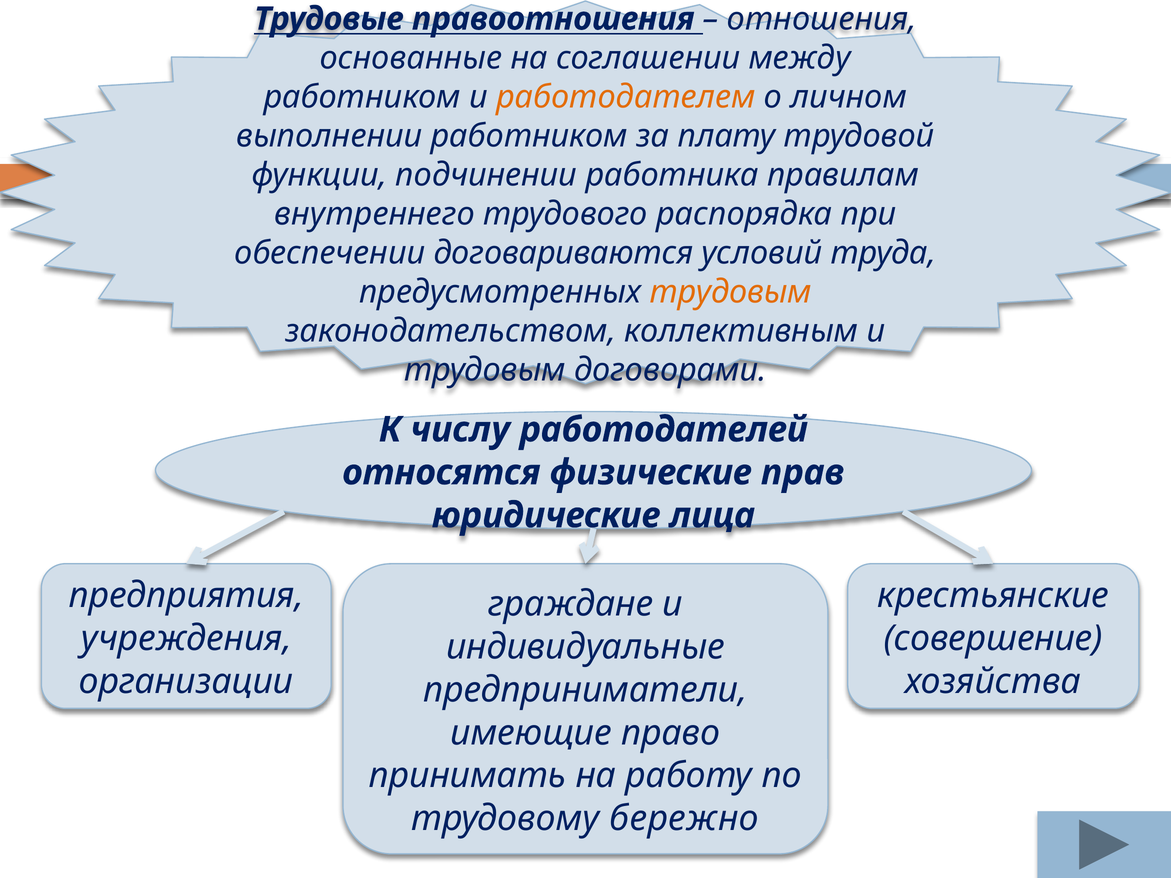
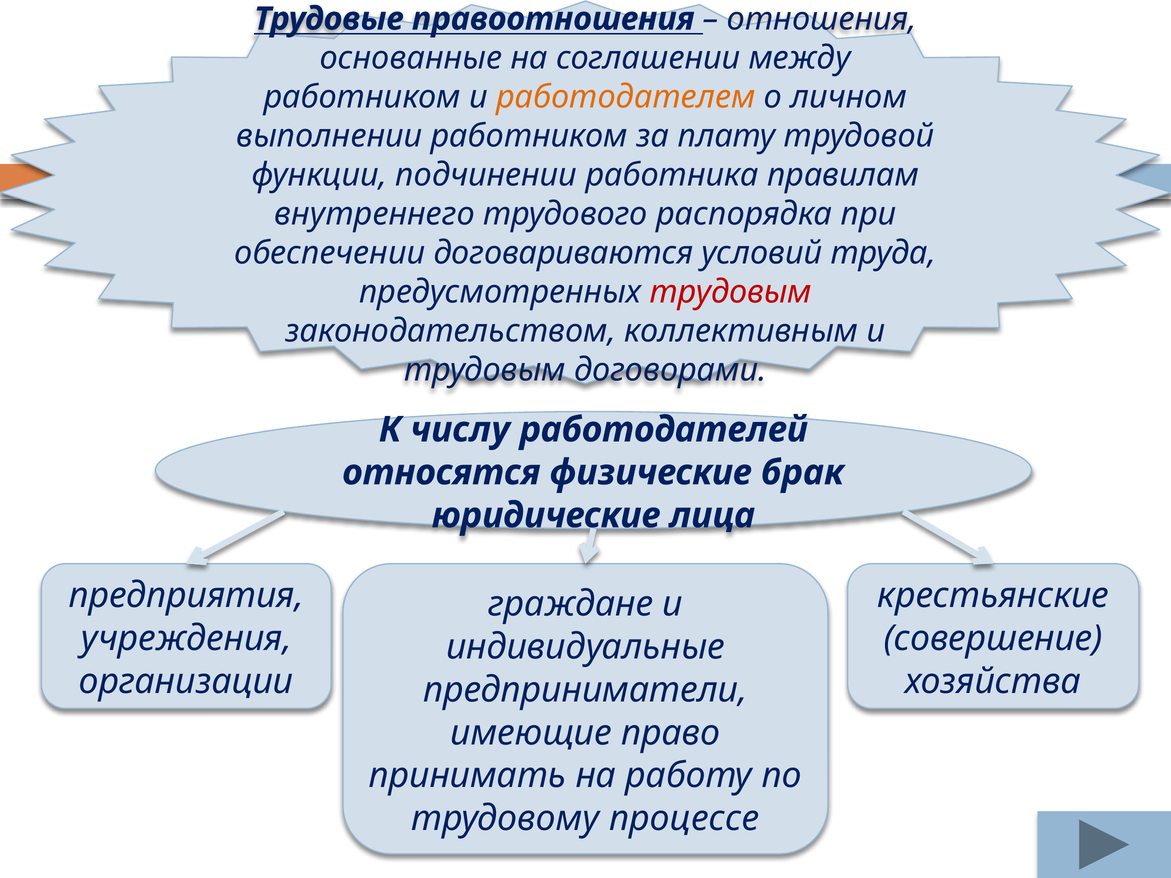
трудовым at (731, 292) colour: orange -> red
прав: прав -> брак
бережно: бережно -> процессе
